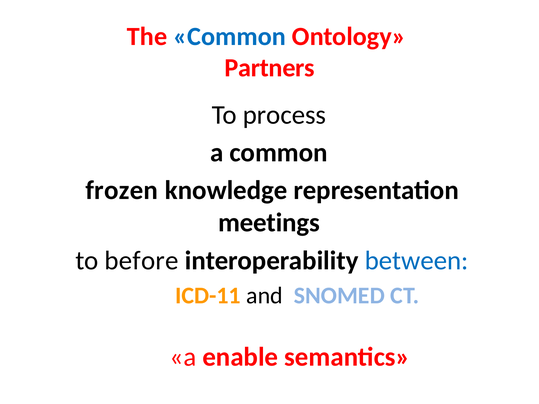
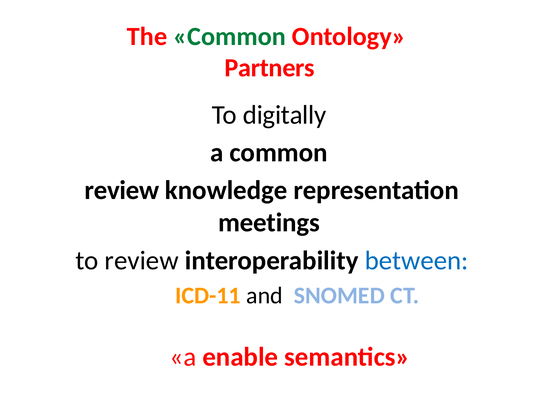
Common at (230, 36) colour: blue -> green
process: process -> digitally
frozen at (122, 191): frozen -> review
to before: before -> review
